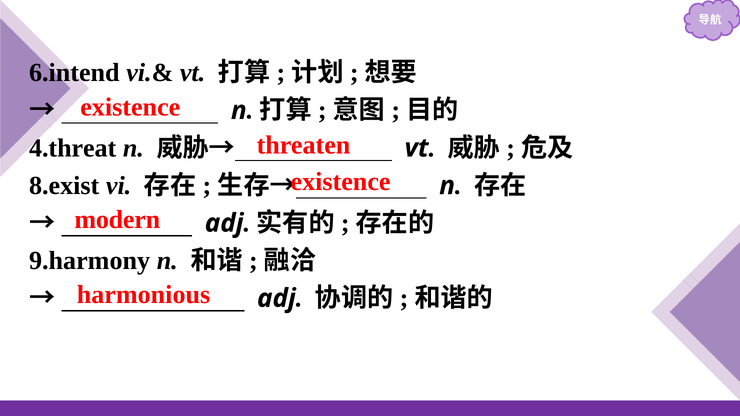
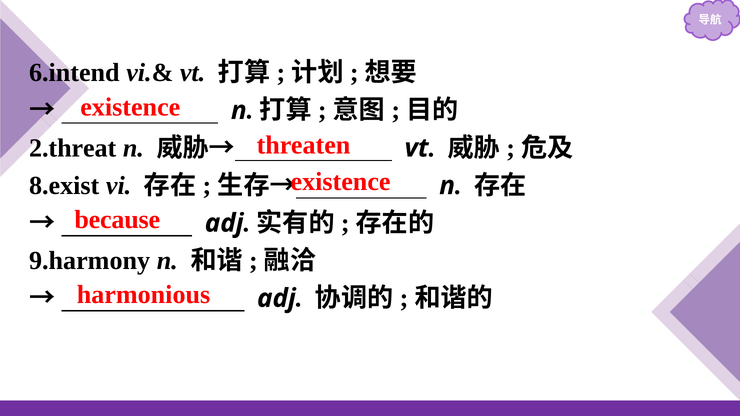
4.threat: 4.threat -> 2.threat
modern: modern -> because
